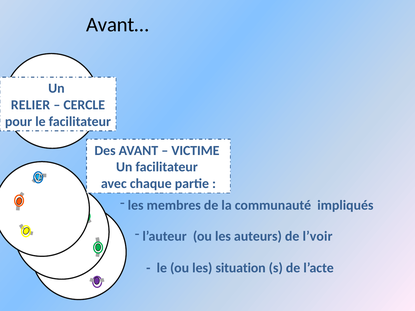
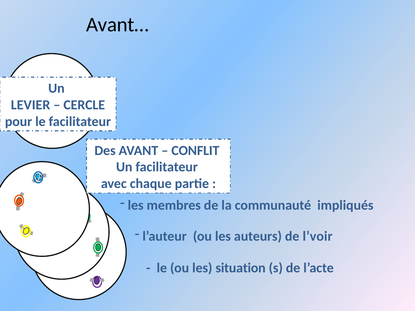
RELIER: RELIER -> LEVIER
VICTIME: VICTIME -> CONFLIT
